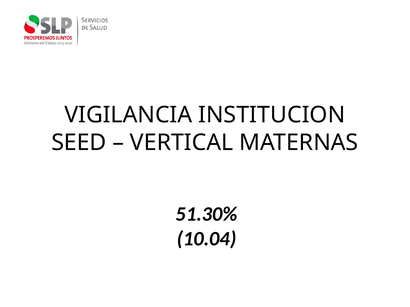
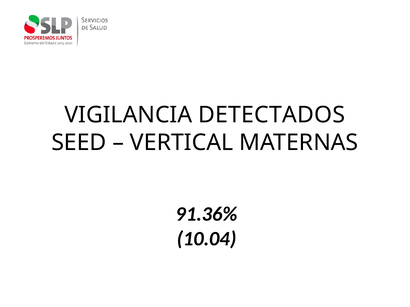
INSTITUCION: INSTITUCION -> DETECTADOS
51.30%: 51.30% -> 91.36%
